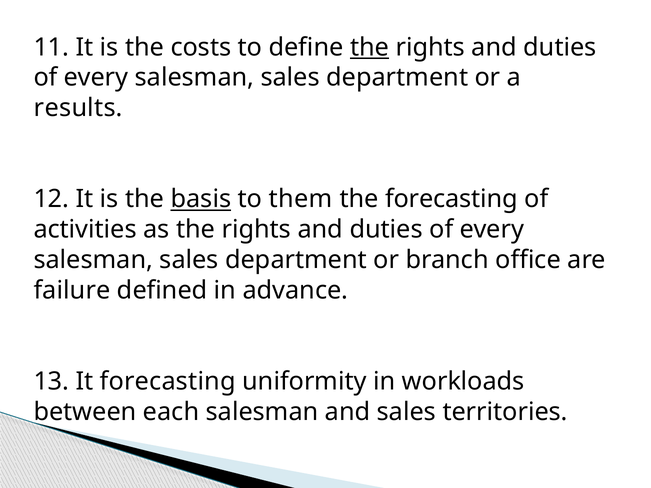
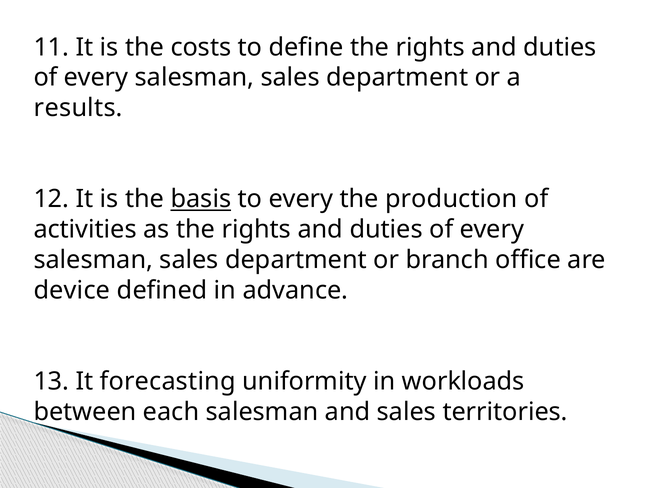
the at (370, 47) underline: present -> none
to them: them -> every
the forecasting: forecasting -> production
failure: failure -> device
